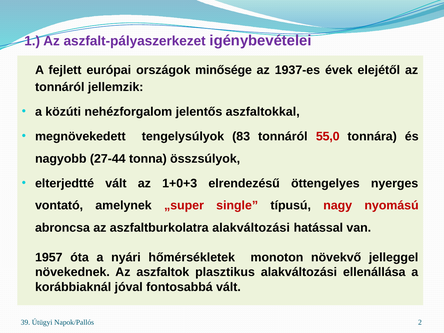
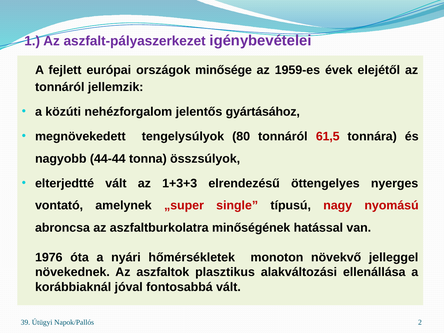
1937-es: 1937-es -> 1959-es
aszfaltokkal: aszfaltokkal -> gyártásához
83: 83 -> 80
55,0: 55,0 -> 61,5
27-44: 27-44 -> 44-44
1+0+3: 1+0+3 -> 1+3+3
aszfaltburkolatra alakváltozási: alakváltozási -> minőségének
1957: 1957 -> 1976
